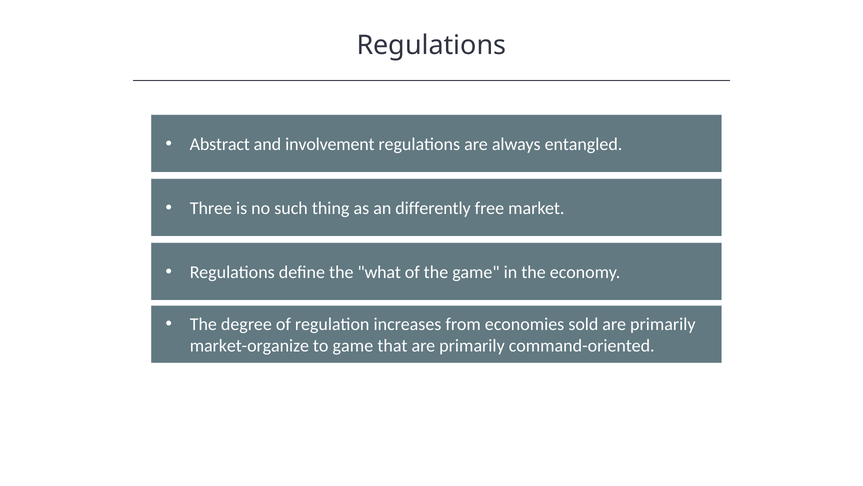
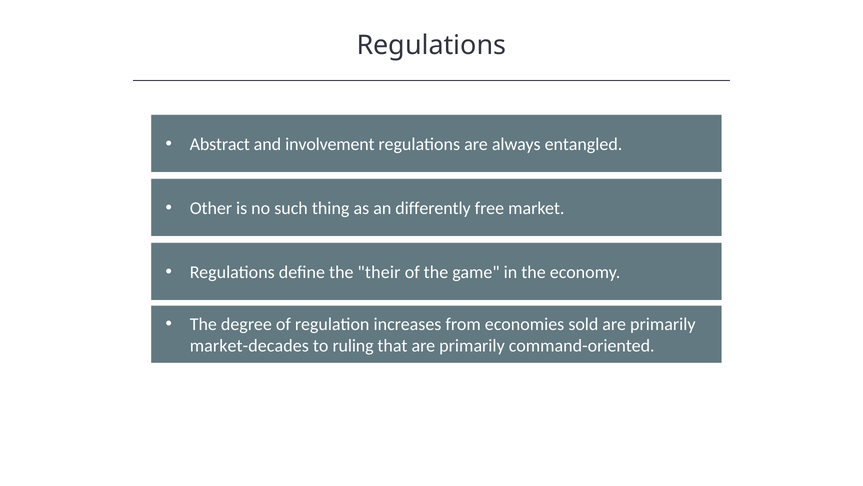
Three: Three -> Other
what: what -> their
market-organize: market-organize -> market-decades
to game: game -> ruling
